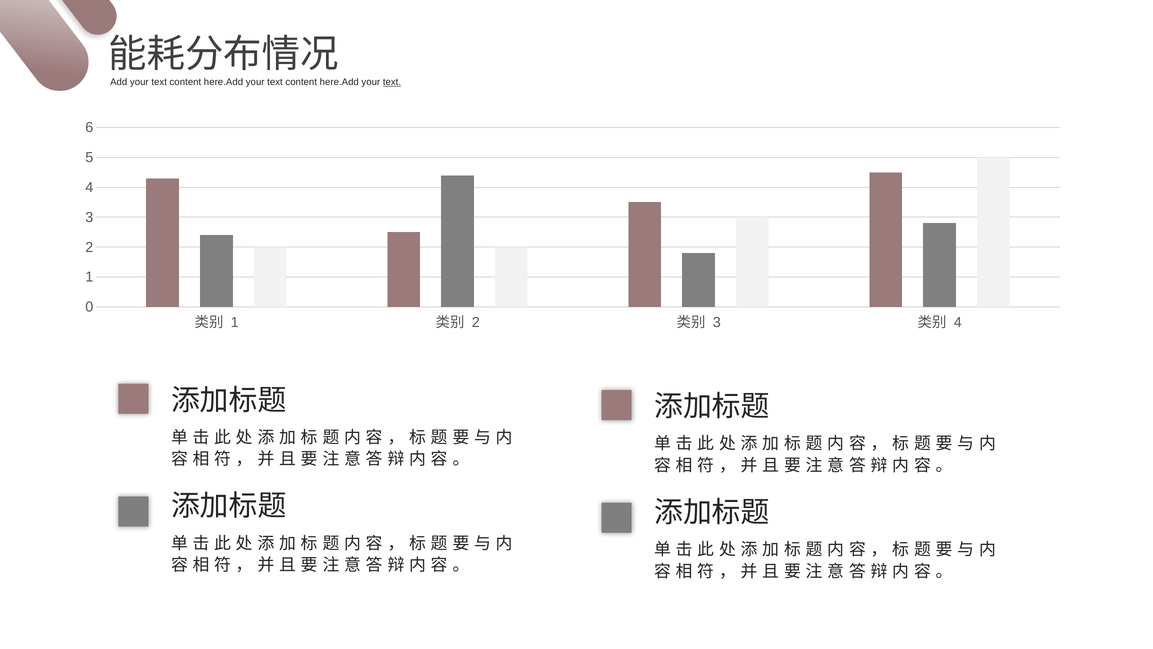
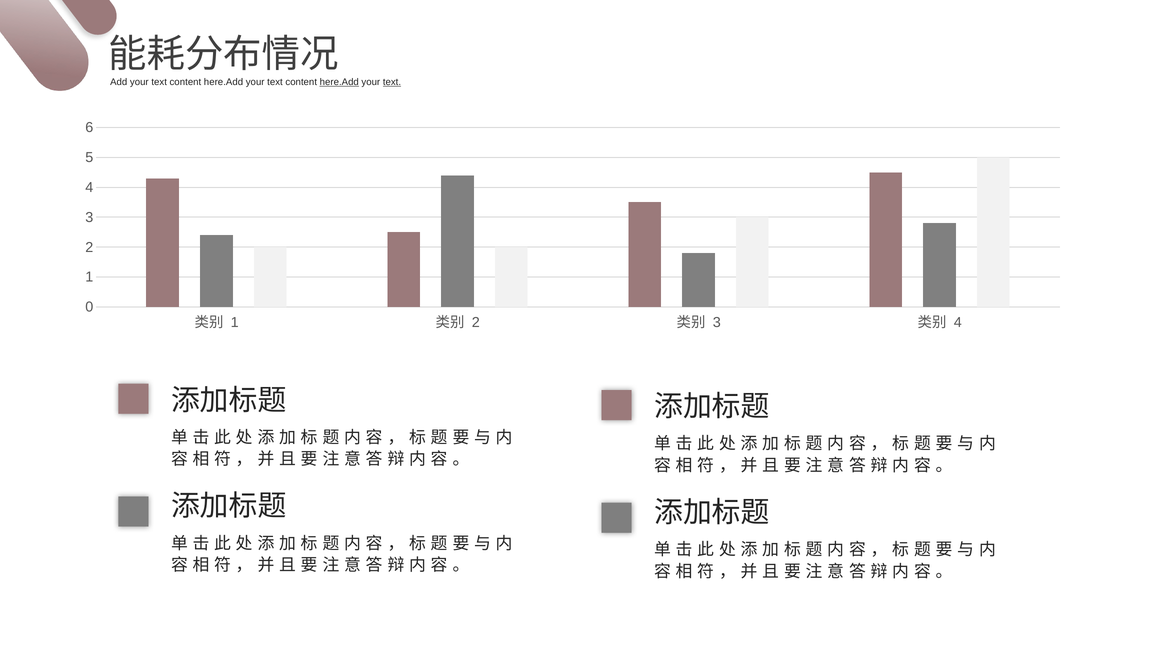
here.Add at (339, 82) underline: none -> present
